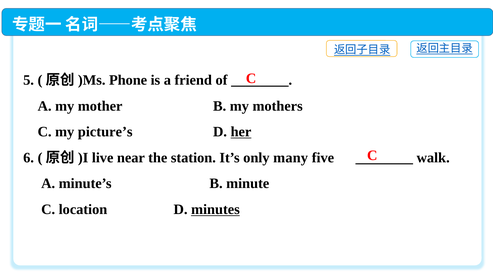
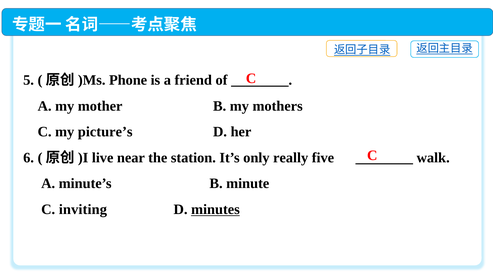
her underline: present -> none
many: many -> really
location: location -> inviting
